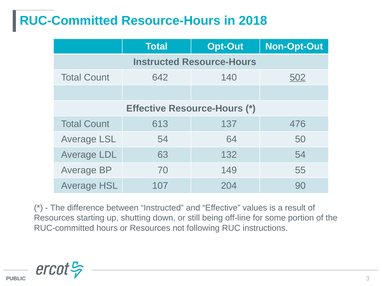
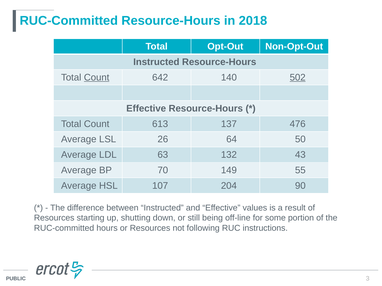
Count at (97, 78) underline: none -> present
LSL 54: 54 -> 26
132 54: 54 -> 43
